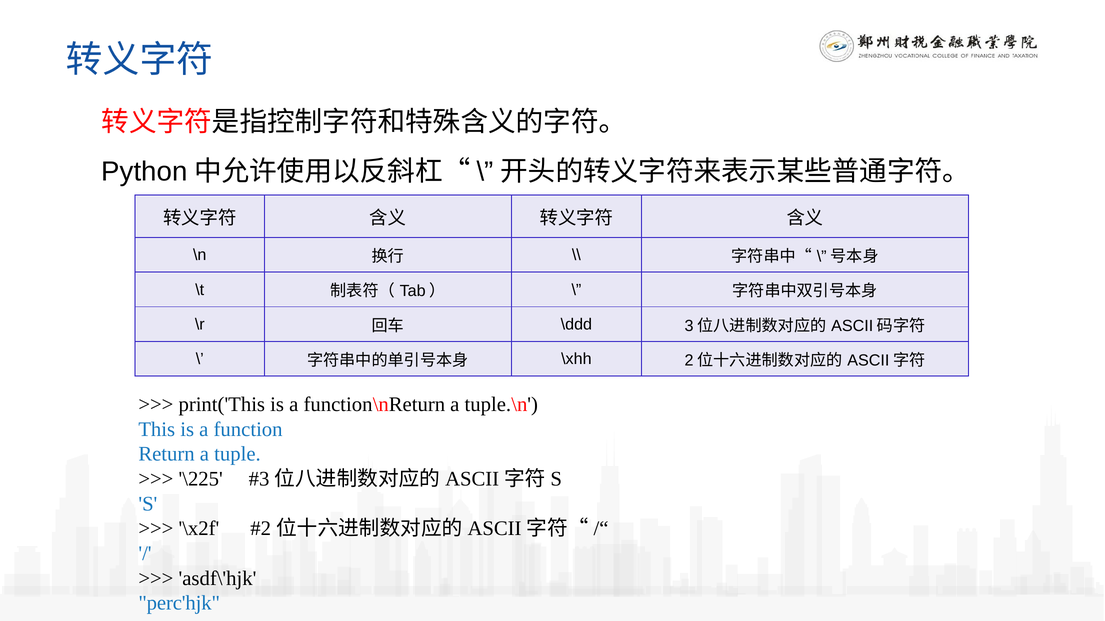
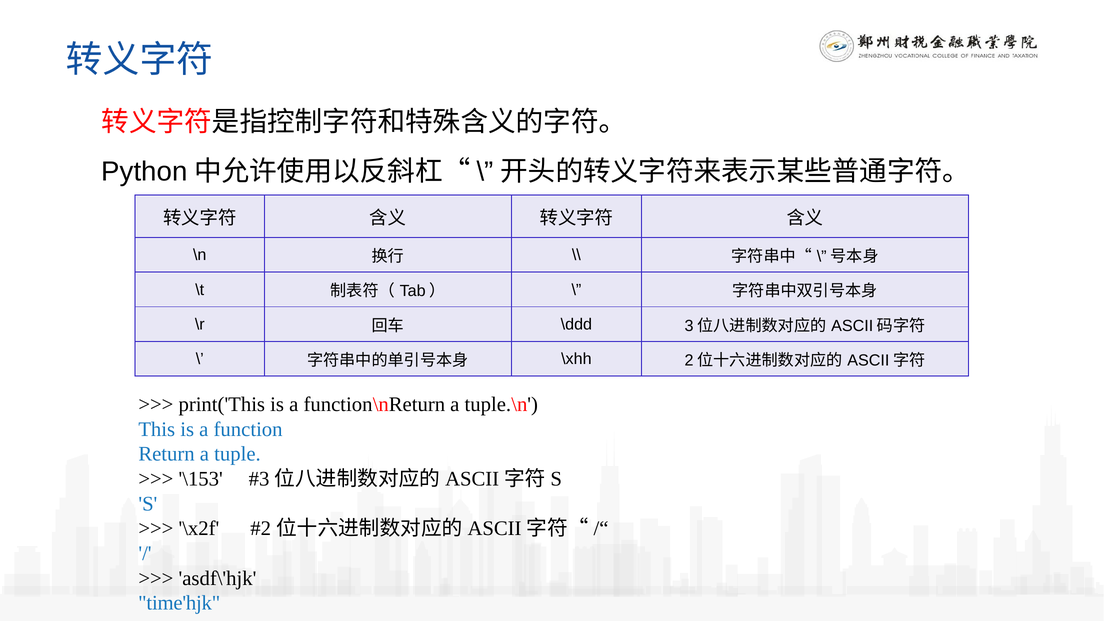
\225: \225 -> \153
perc'hjk: perc'hjk -> time'hjk
